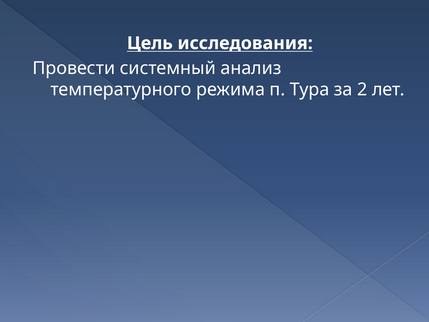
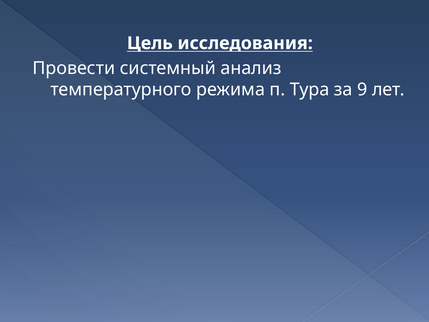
2: 2 -> 9
